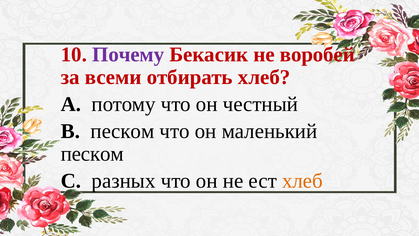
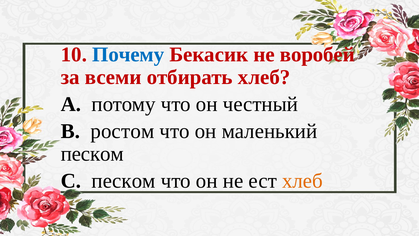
Почему colour: purple -> blue
B песком: песком -> ростом
C разных: разных -> песком
